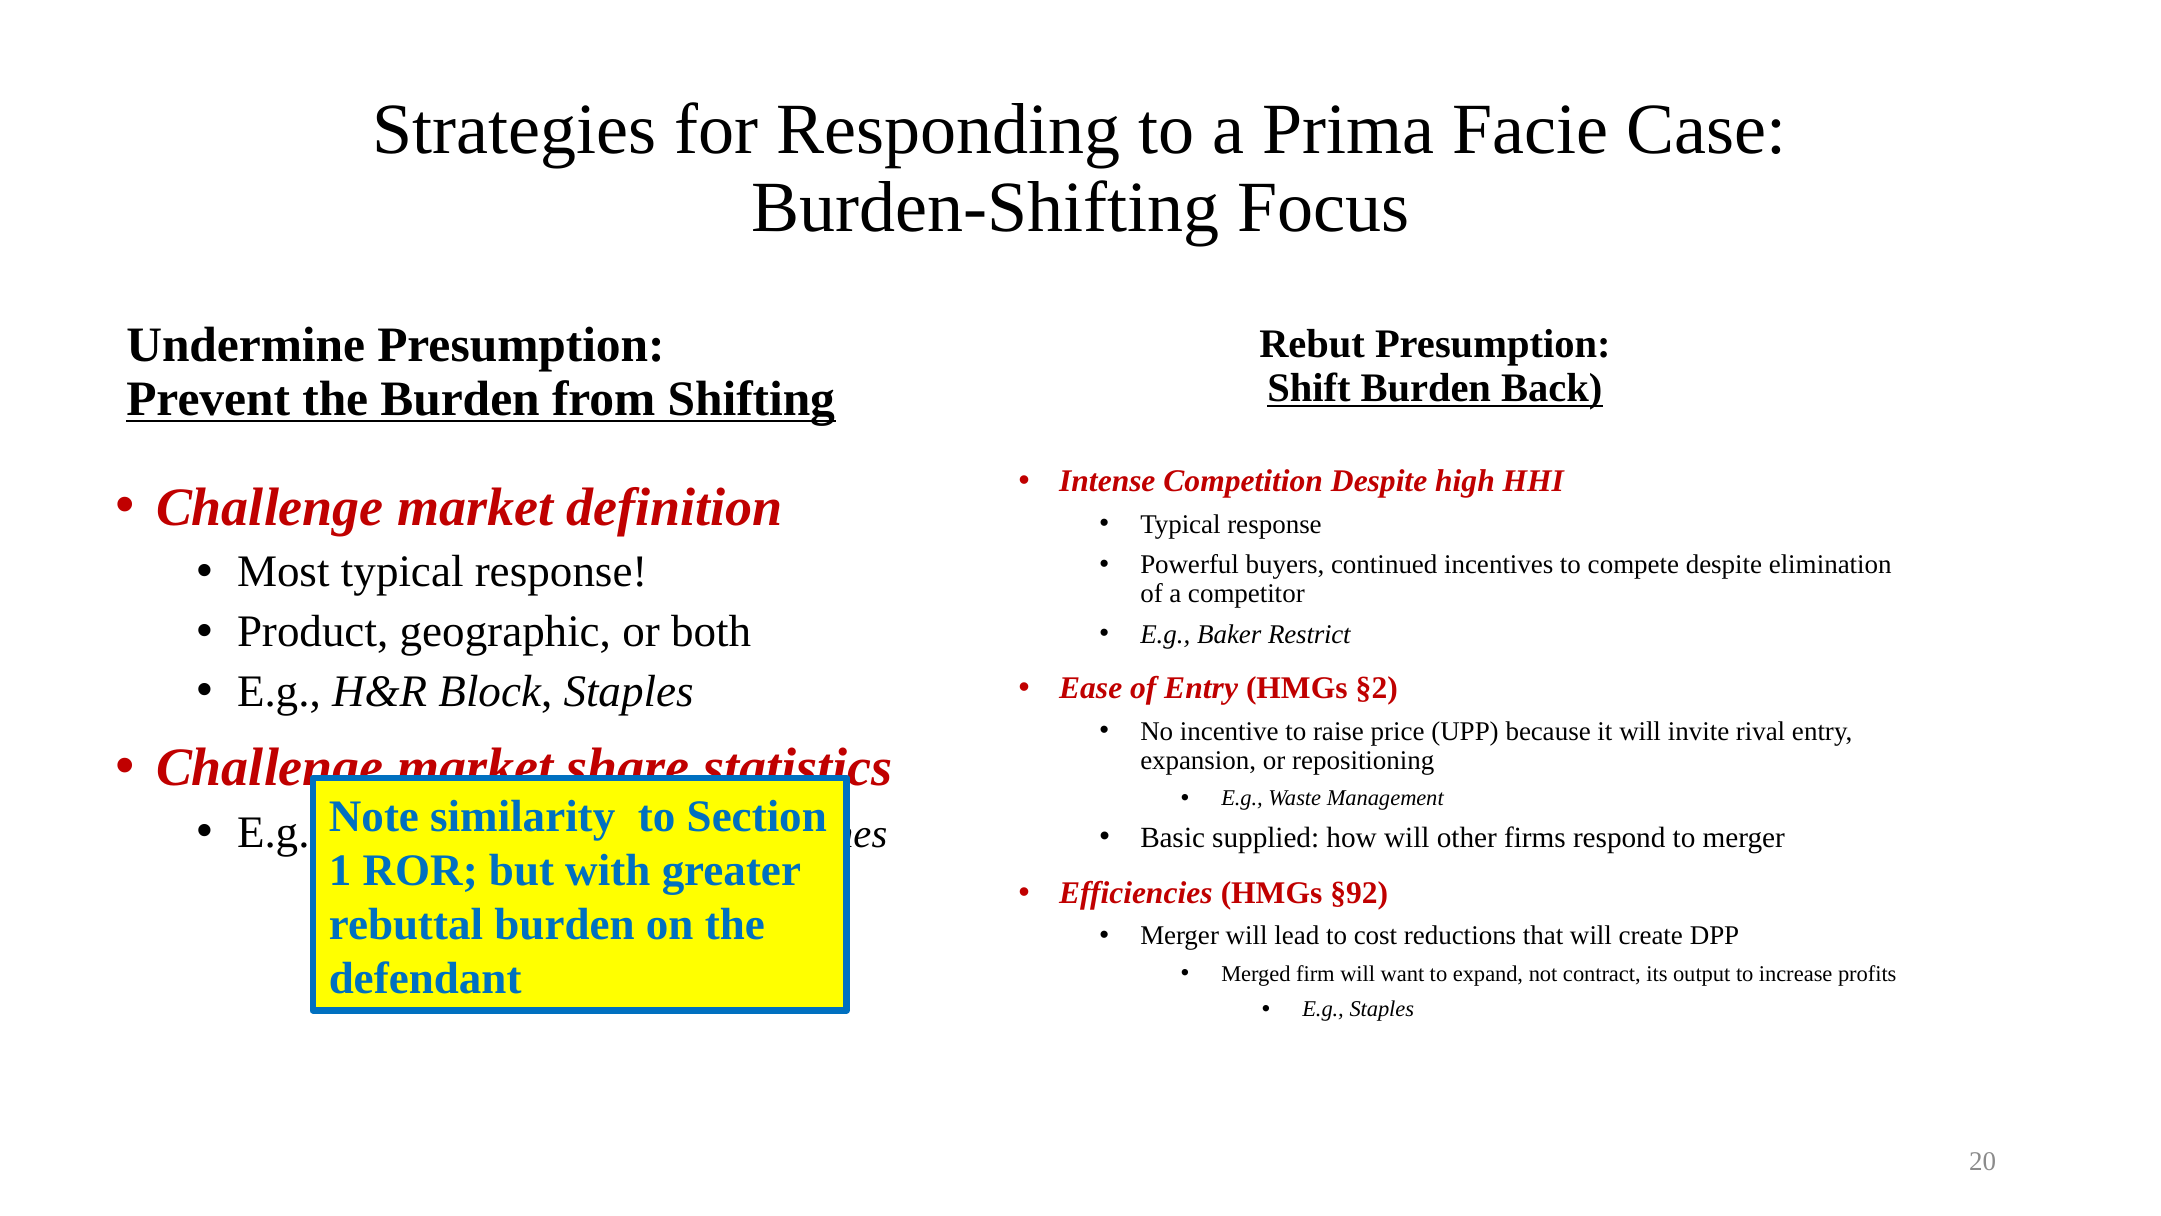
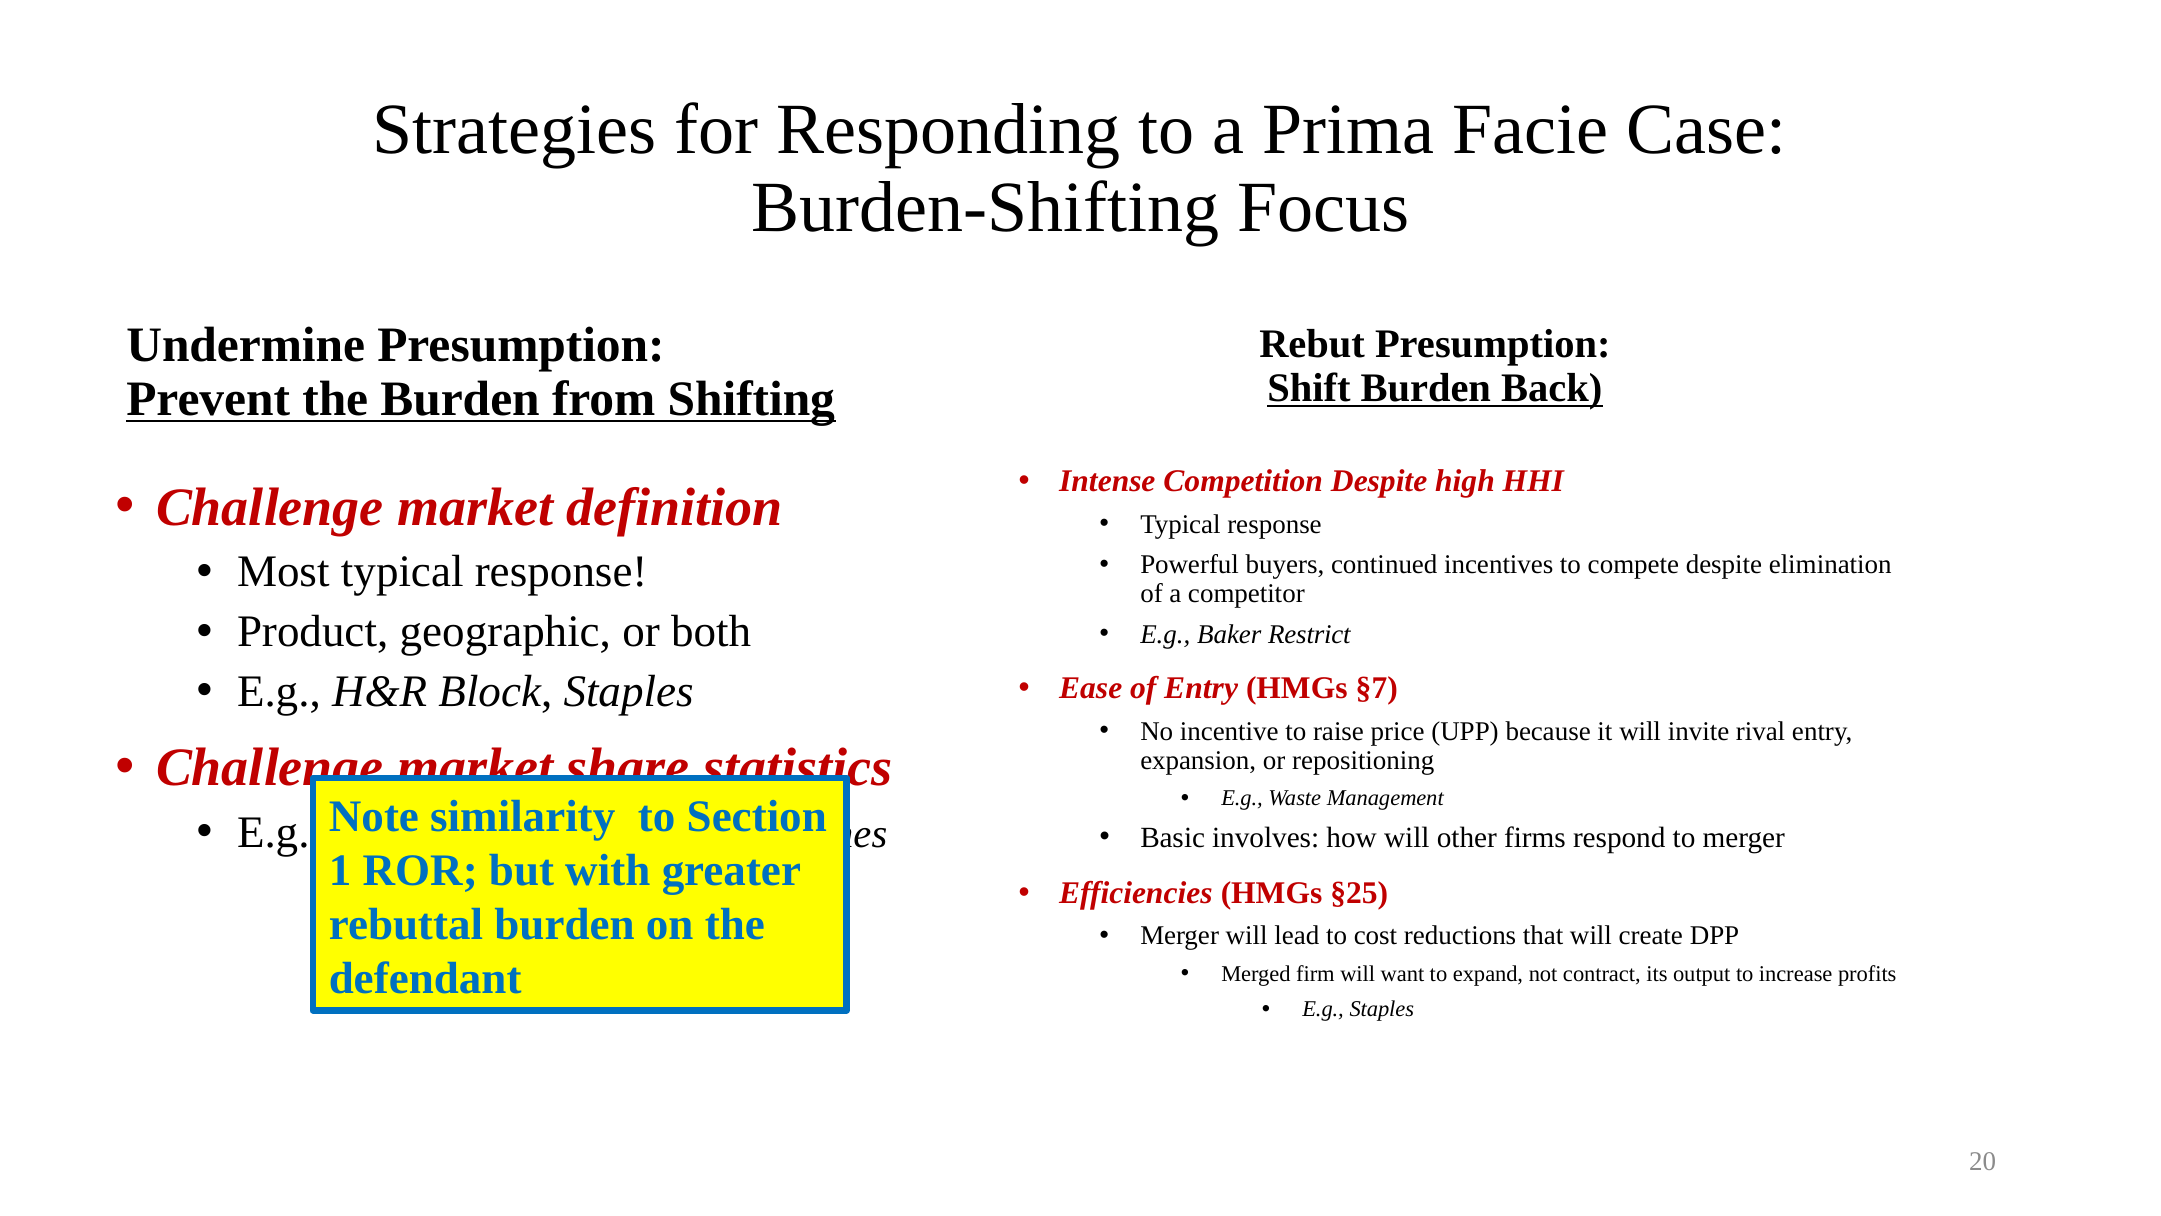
§2: §2 -> §7
supplied: supplied -> involves
§92: §92 -> §25
